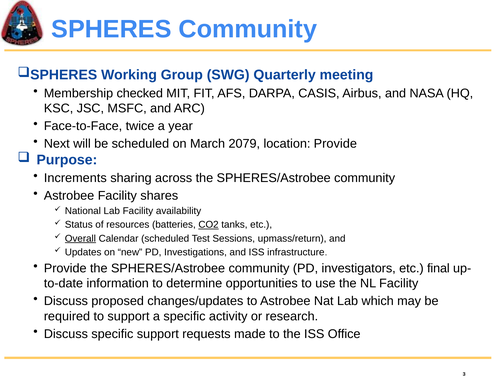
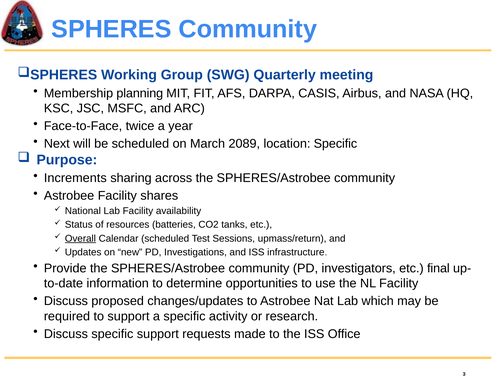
checked: checked -> planning
2079: 2079 -> 2089
location Provide: Provide -> Specific
CO2 underline: present -> none
